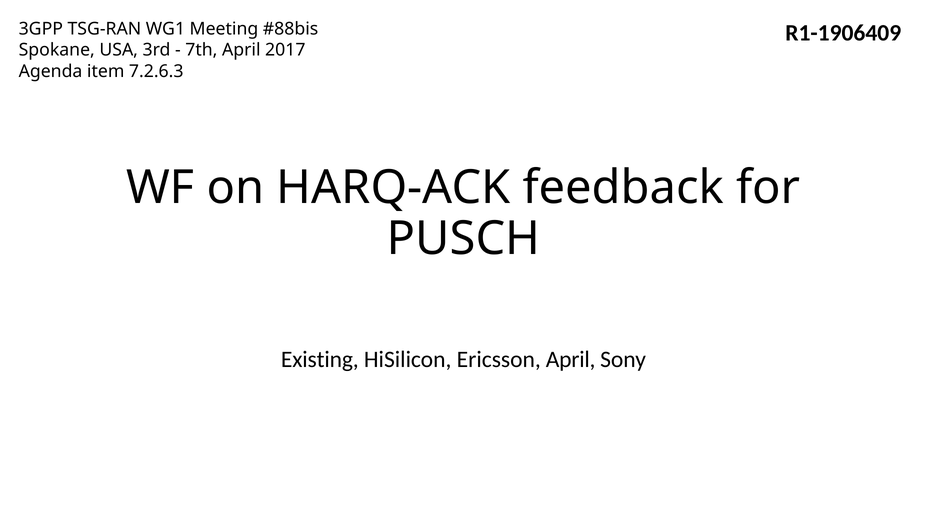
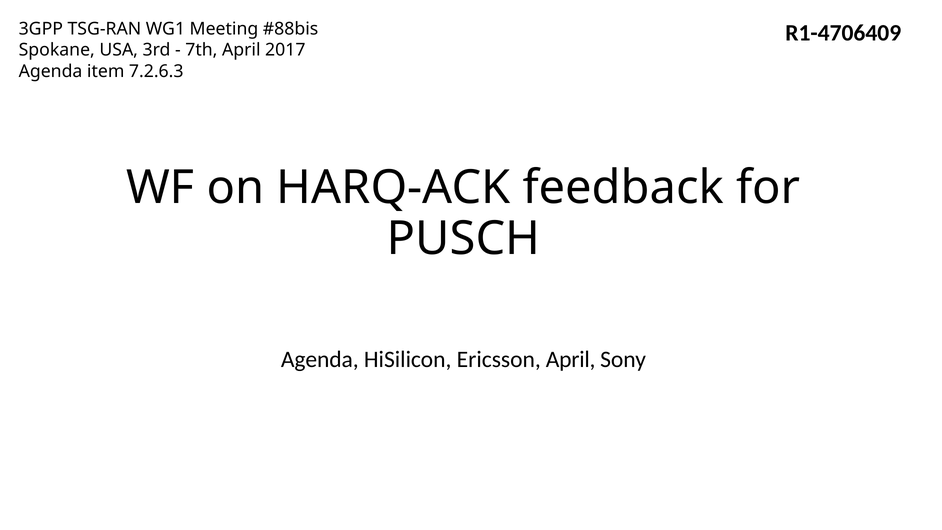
R1-1906409: R1-1906409 -> R1-4706409
Existing at (320, 360): Existing -> Agenda
